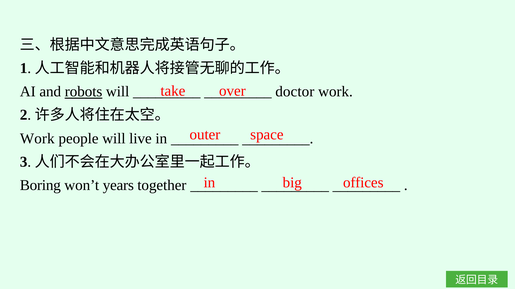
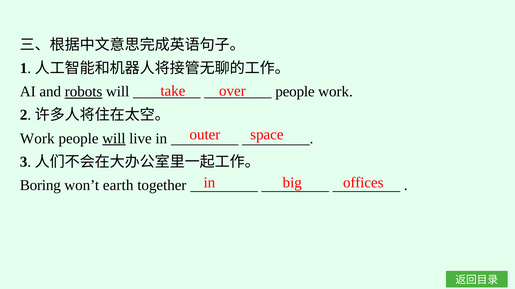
doctor at (295, 92): doctor -> people
will at (114, 139) underline: none -> present
years: years -> earth
